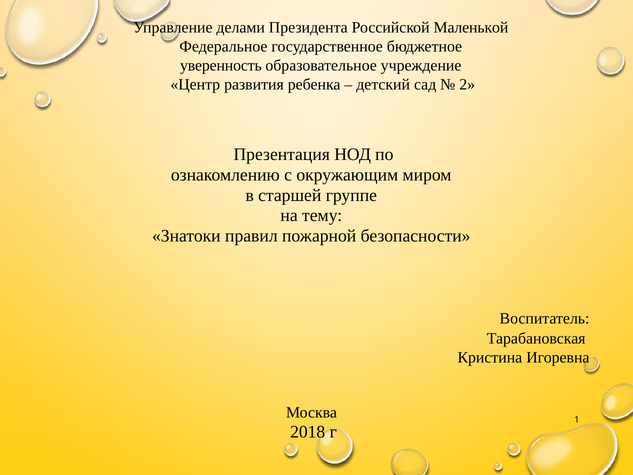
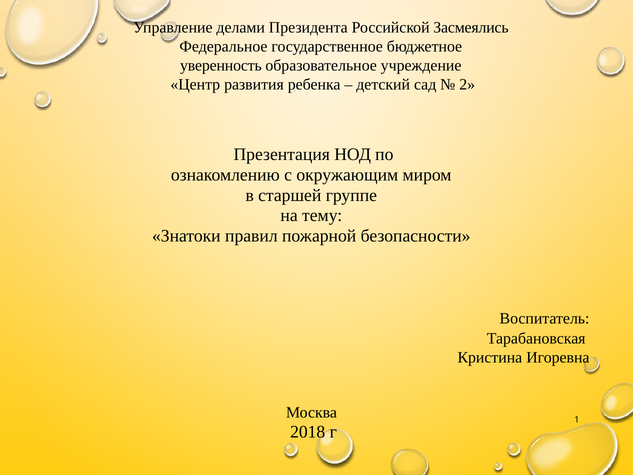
Маленькой: Маленькой -> Засмеялись
